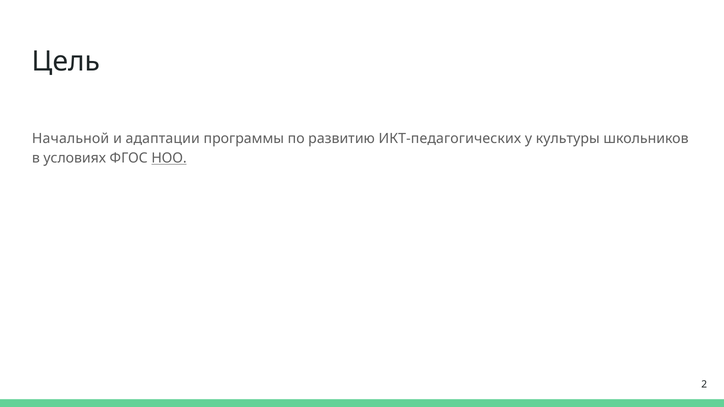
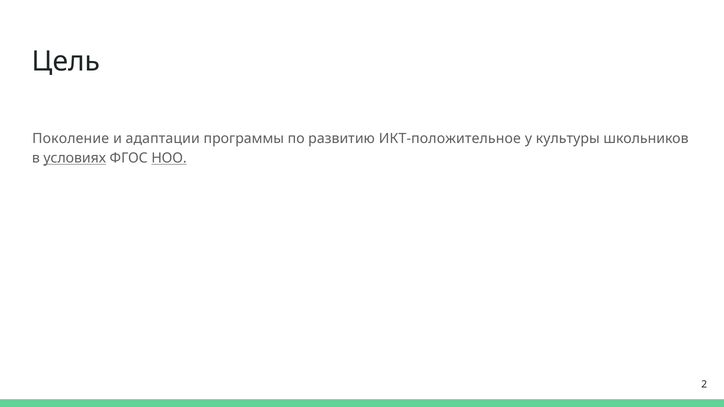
Начальной: Начальной -> Поколение
ИКТ-педагогических: ИКТ-педагогических -> ИКТ-положительное
условиях underline: none -> present
